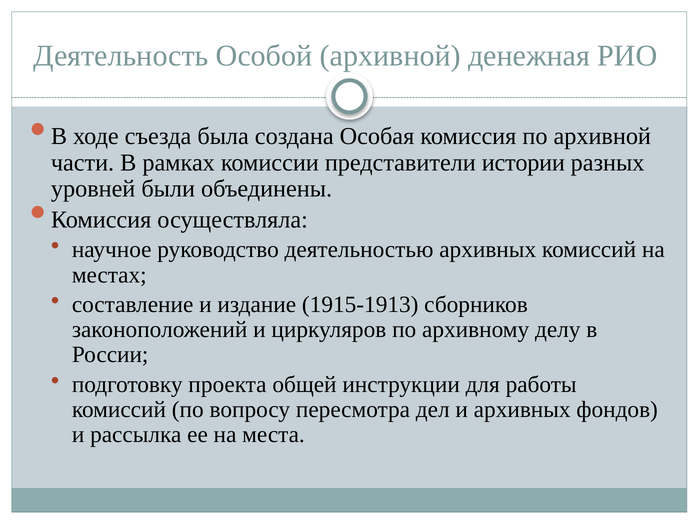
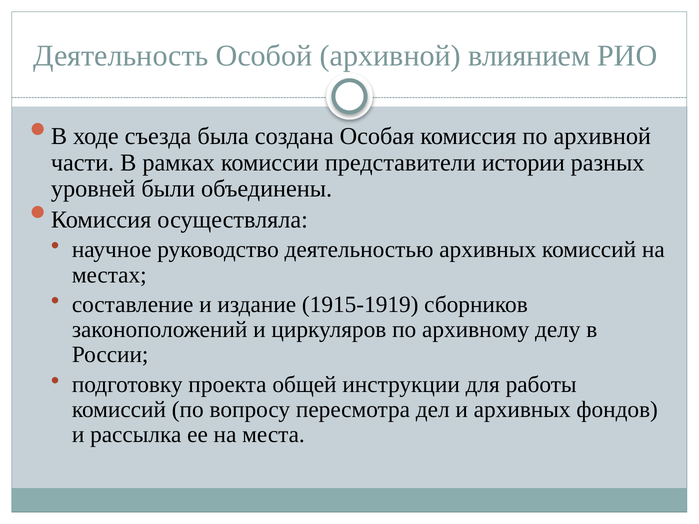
денежная: денежная -> влиянием
1915-1913: 1915-1913 -> 1915-1919
